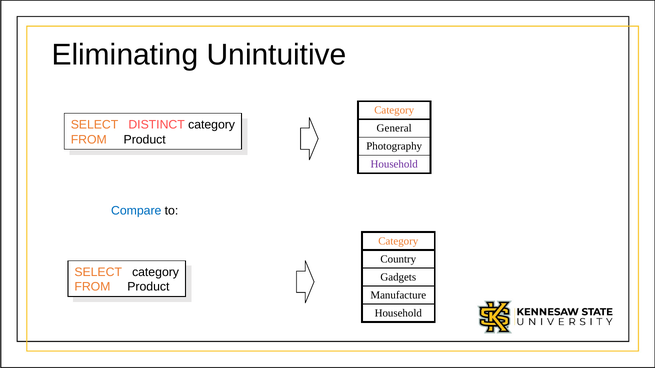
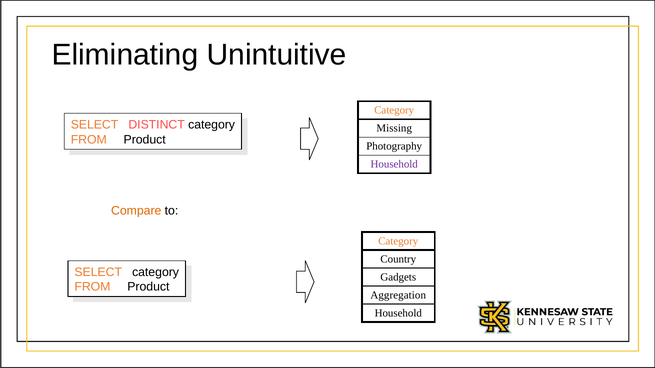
General: General -> Missing
Compare colour: blue -> orange
Manufacture: Manufacture -> Aggregation
